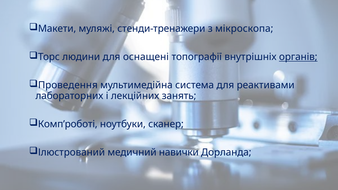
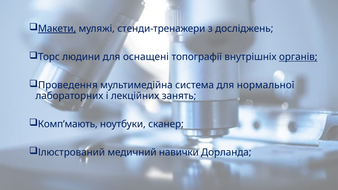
Макети underline: none -> present
мікроскопа: мікроскопа -> досліджень
реактивами: реактивами -> нормальної
Комп’роботі: Комп’роботі -> Комп’мають
